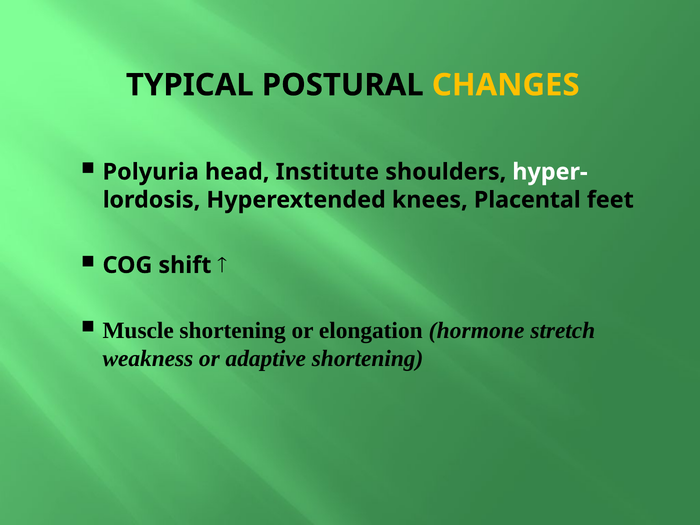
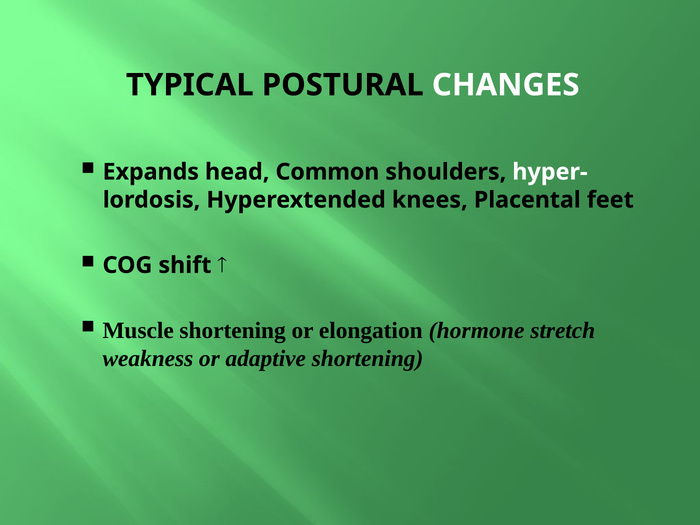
CHANGES colour: yellow -> white
Polyuria: Polyuria -> Expands
Institute: Institute -> Common
